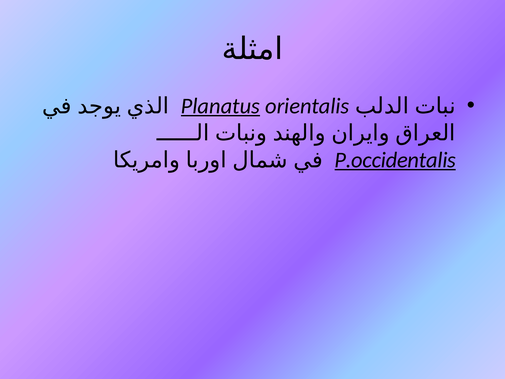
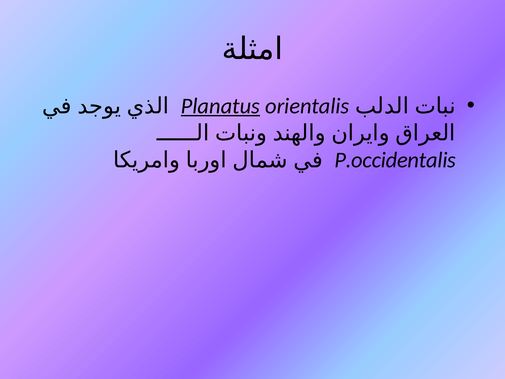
P.occidentalis underline: present -> none
